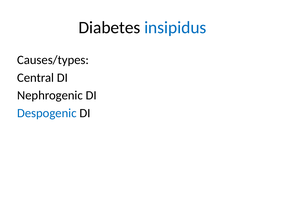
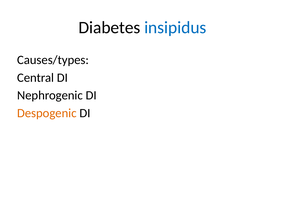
Despogenic colour: blue -> orange
